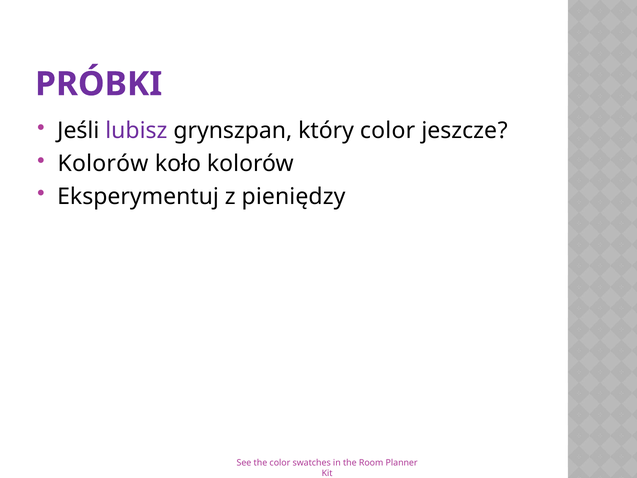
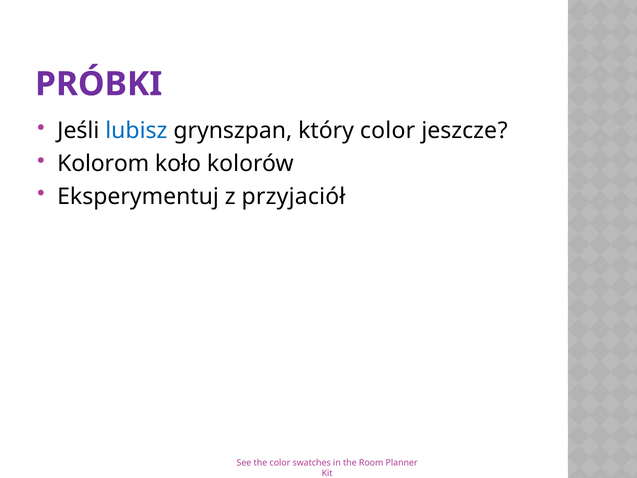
lubisz colour: purple -> blue
Kolorów at (103, 164): Kolorów -> Kolorom
pieniędzy: pieniędzy -> przyjaciół
